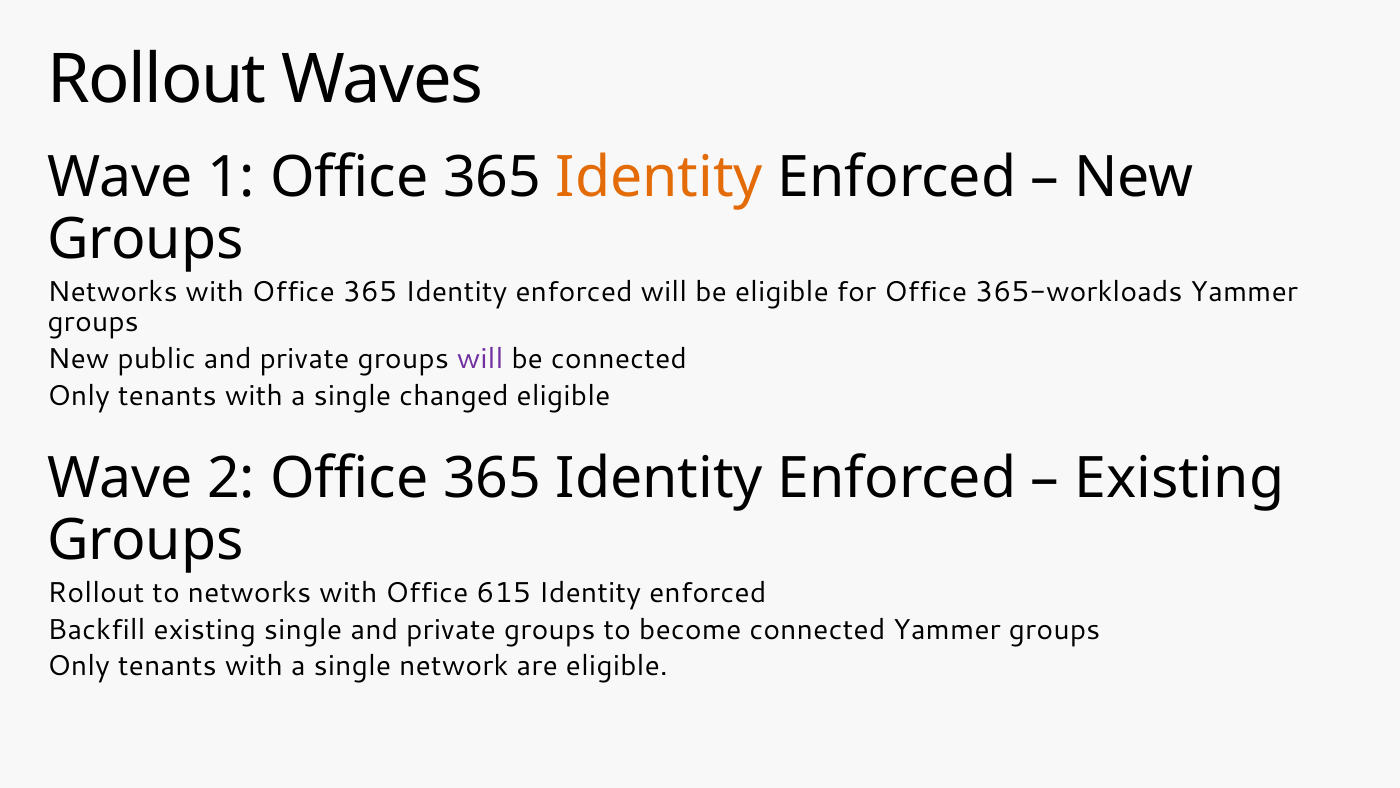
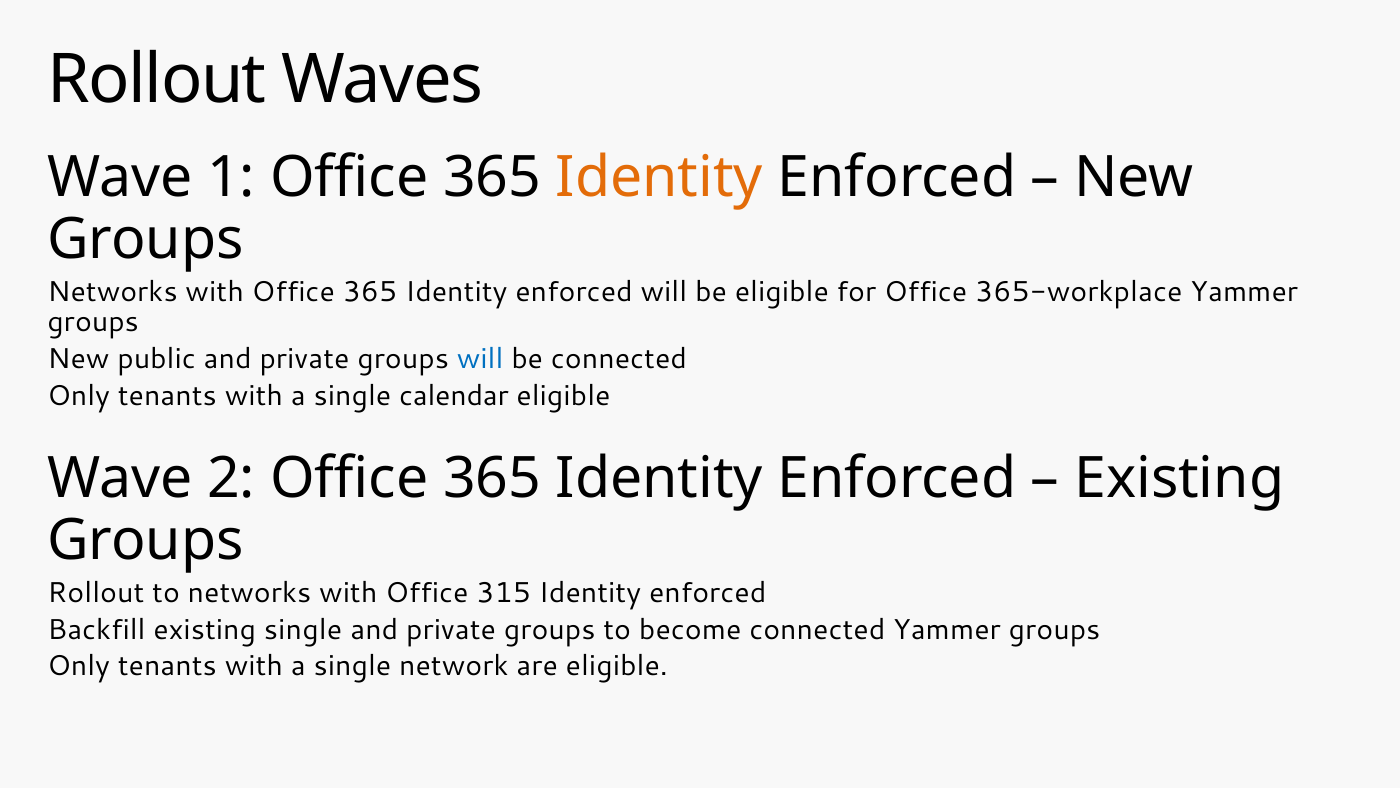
365-workloads: 365-workloads -> 365-workplace
will at (480, 359) colour: purple -> blue
changed: changed -> calendar
615: 615 -> 315
